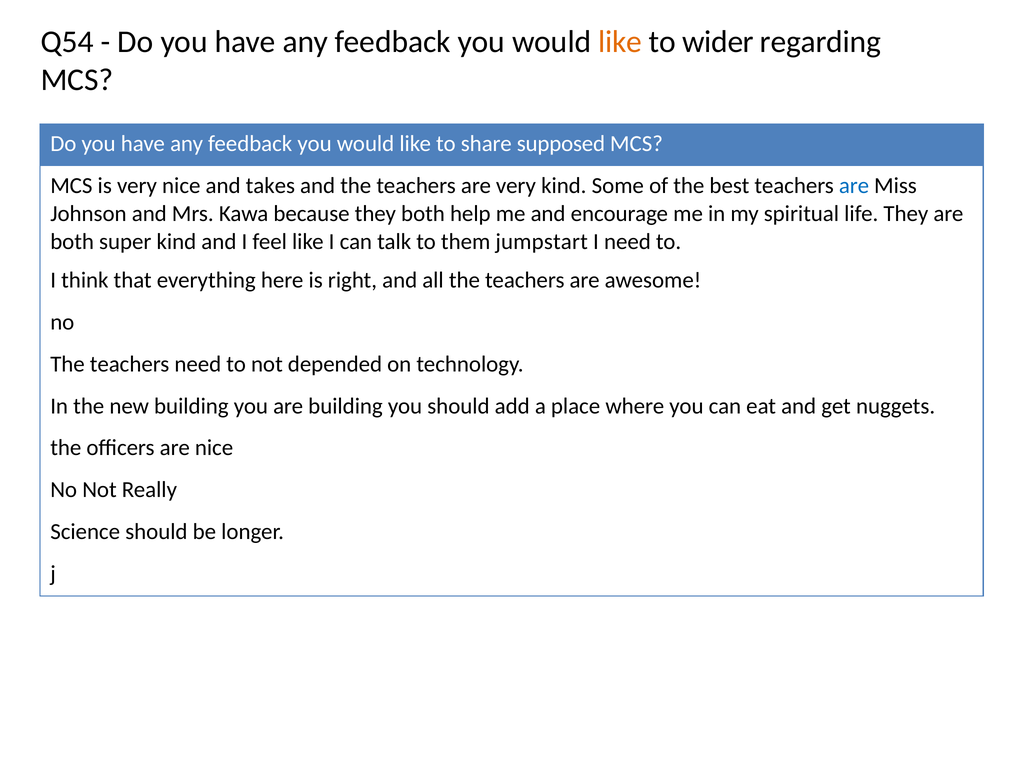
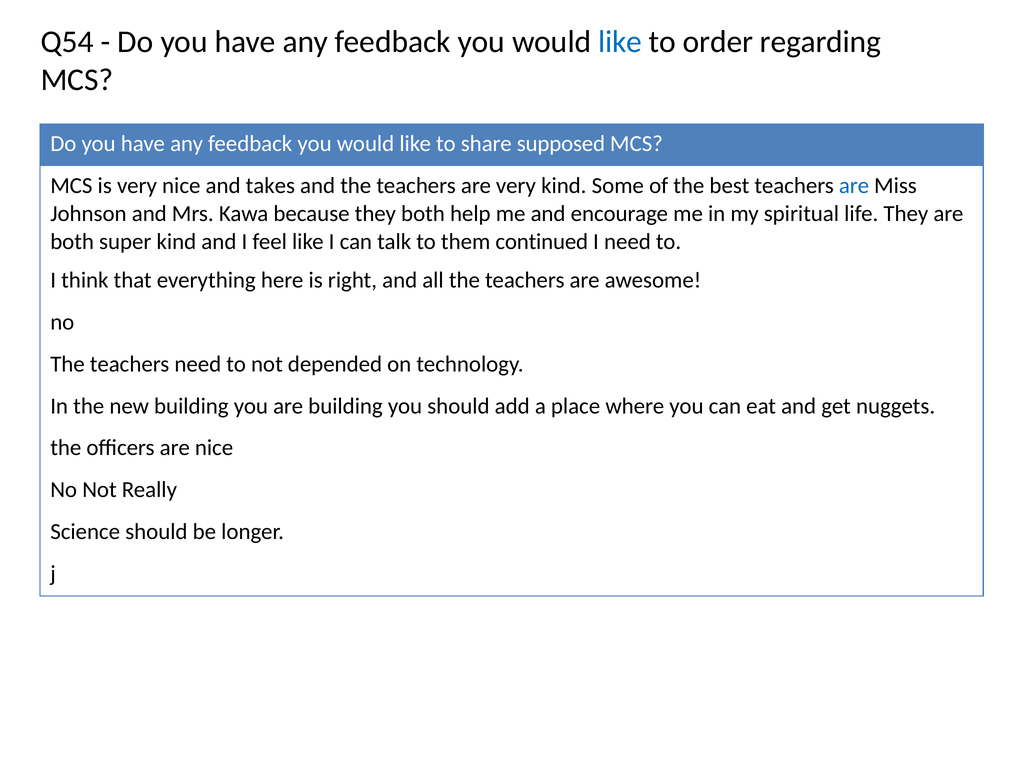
like at (620, 42) colour: orange -> blue
wider: wider -> order
jumpstart: jumpstart -> continued
